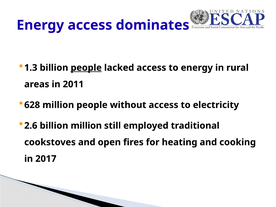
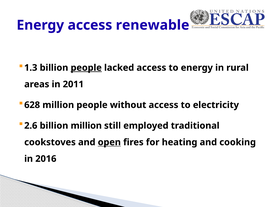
dominates: dominates -> renewable
open underline: none -> present
2017: 2017 -> 2016
